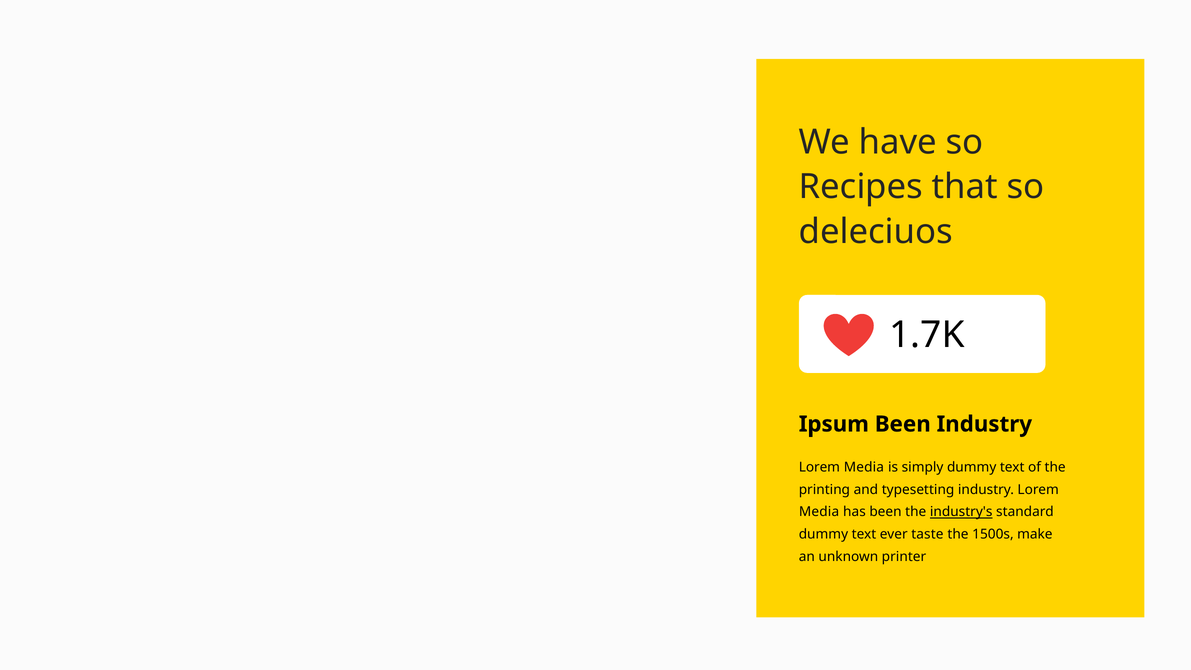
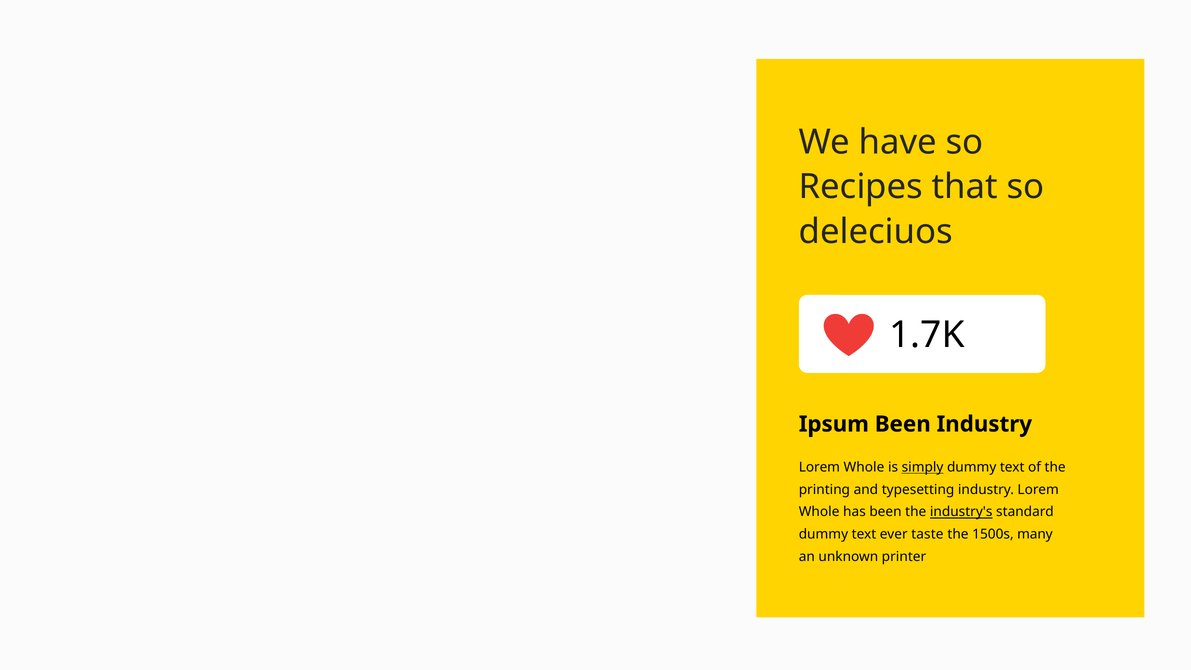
Media at (864, 467): Media -> Whole
simply underline: none -> present
Media at (819, 512): Media -> Whole
make: make -> many
